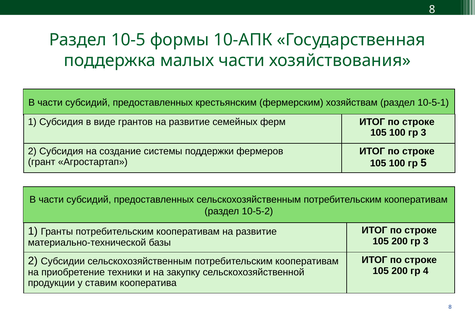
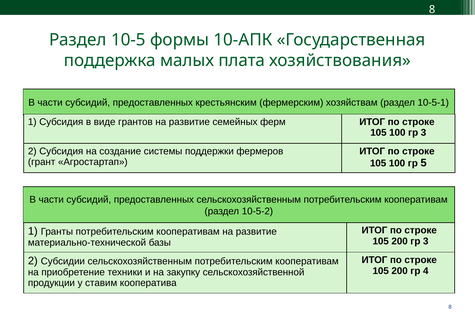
малых части: части -> плата
